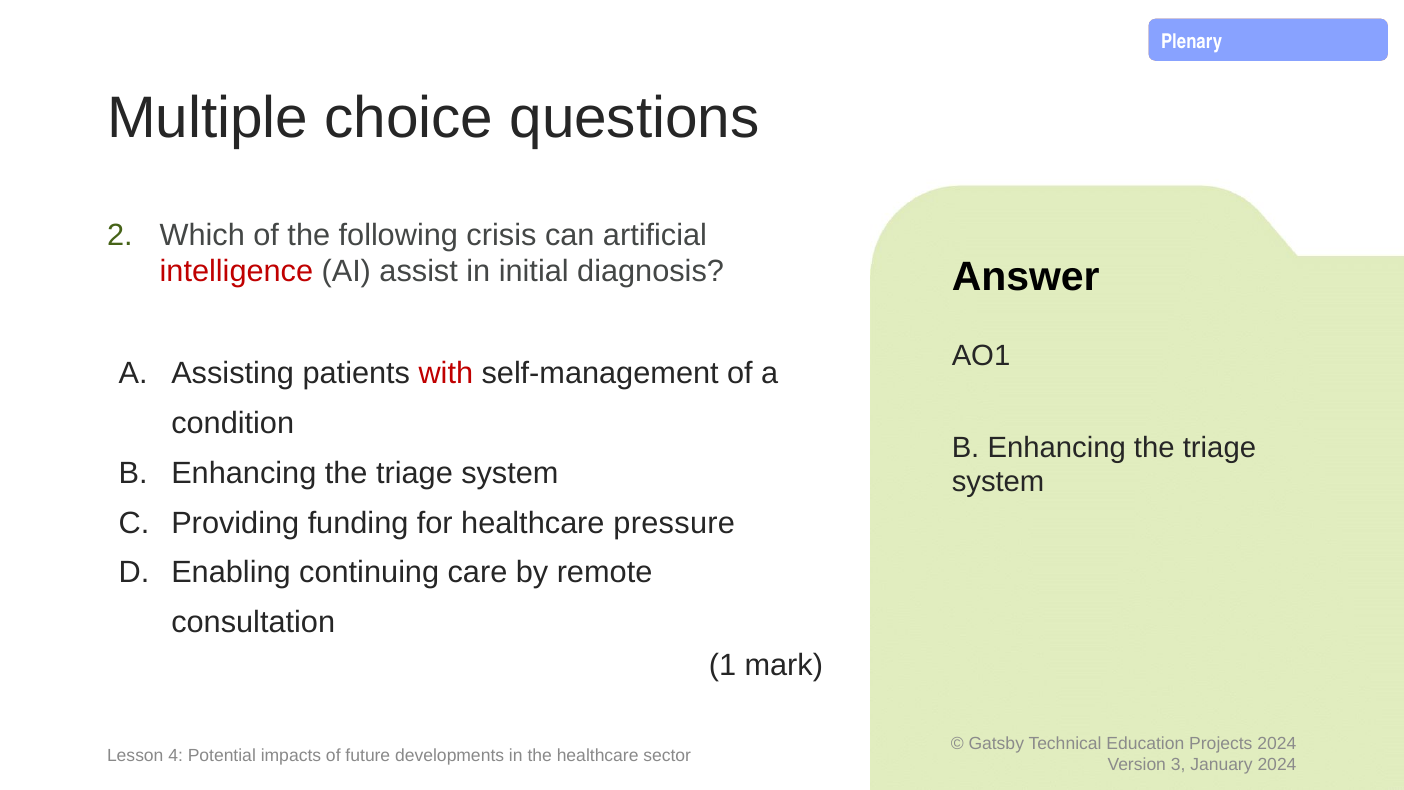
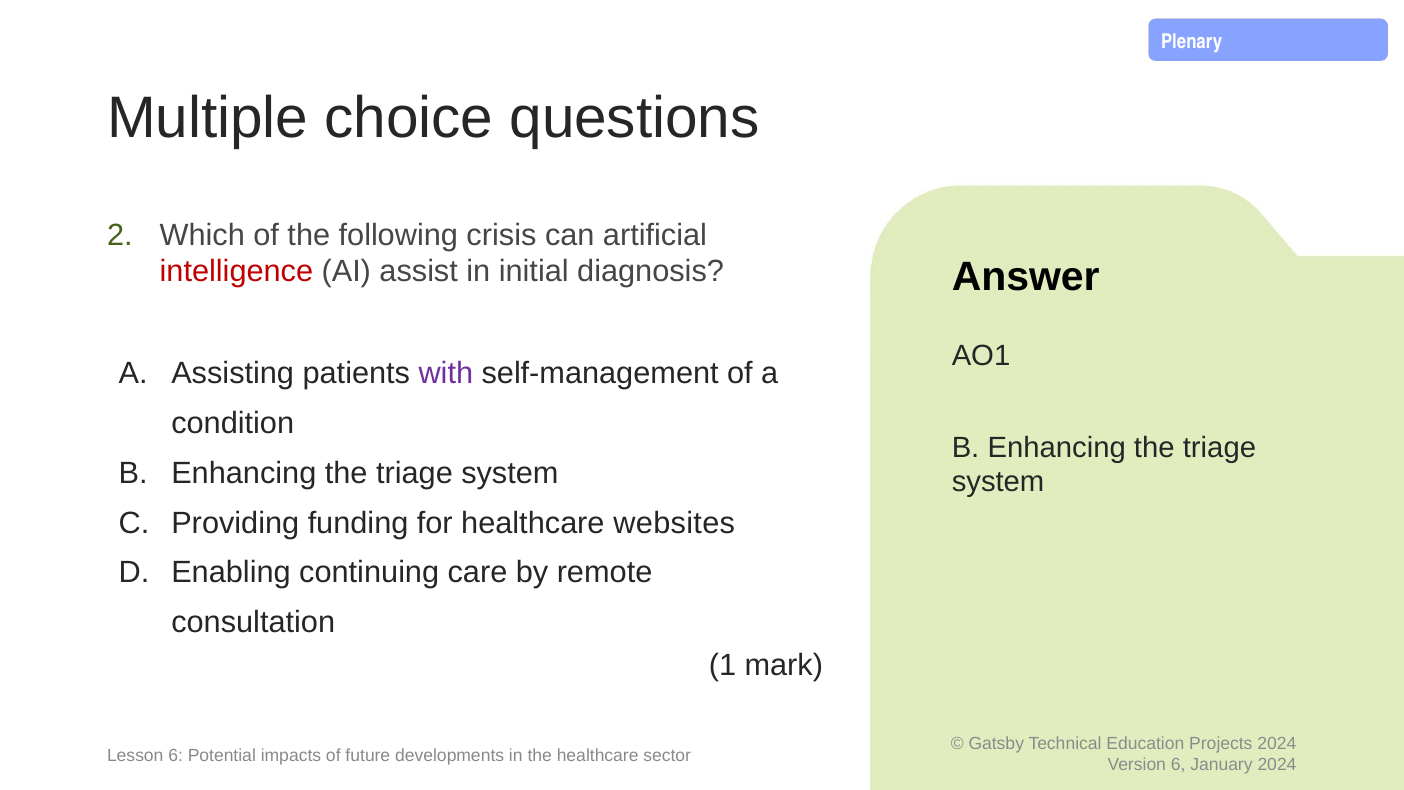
with colour: red -> purple
pressure: pressure -> websites
Lesson 4: 4 -> 6
3 at (1178, 765): 3 -> 6
